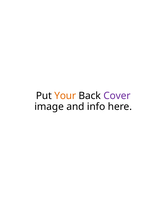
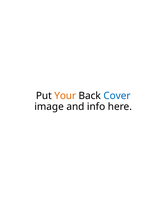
Cover colour: purple -> blue
